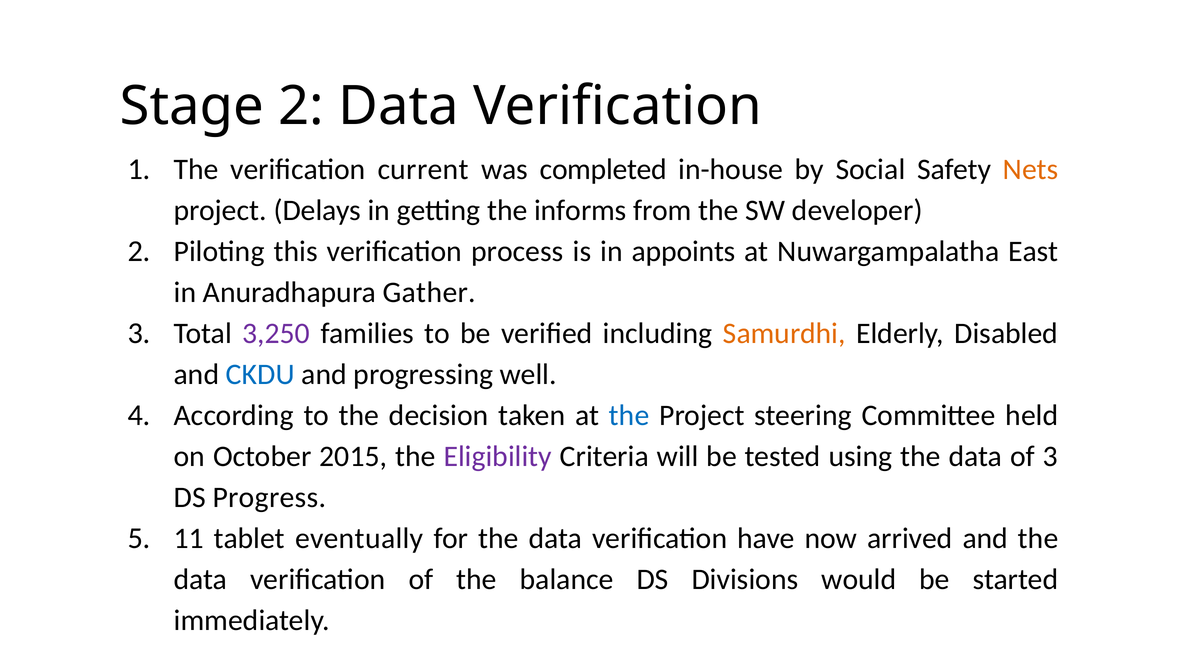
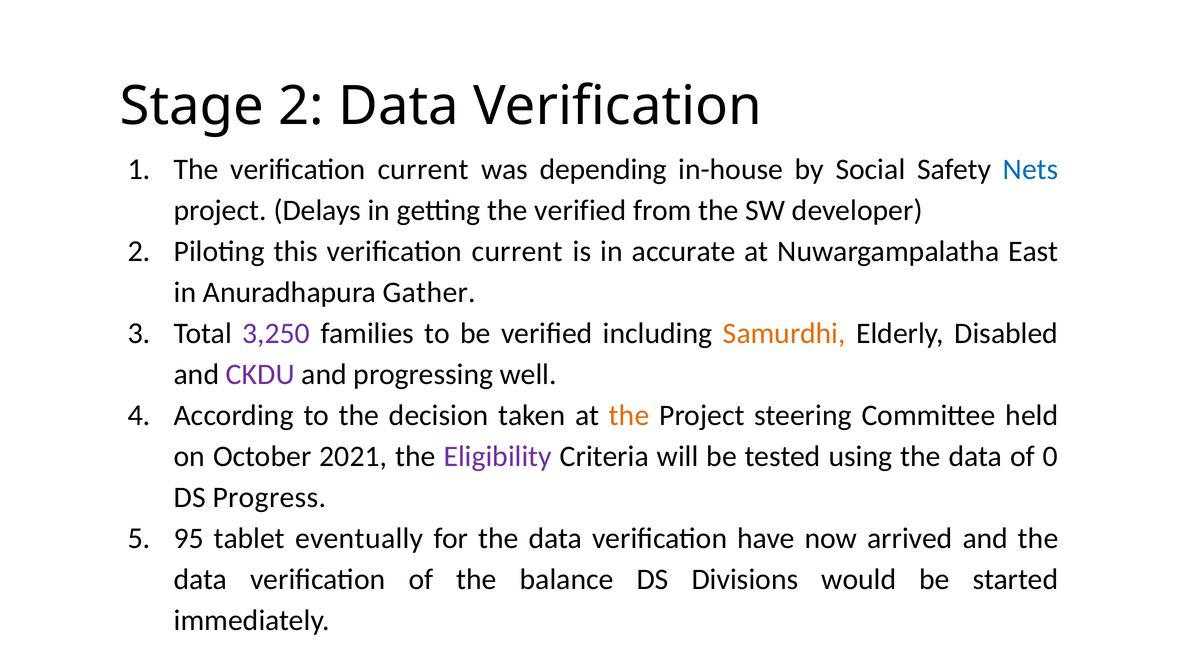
completed: completed -> depending
Nets colour: orange -> blue
the informs: informs -> verified
this verification process: process -> current
appoints: appoints -> accurate
CKDU colour: blue -> purple
the at (629, 416) colour: blue -> orange
2015: 2015 -> 2021
of 3: 3 -> 0
11: 11 -> 95
